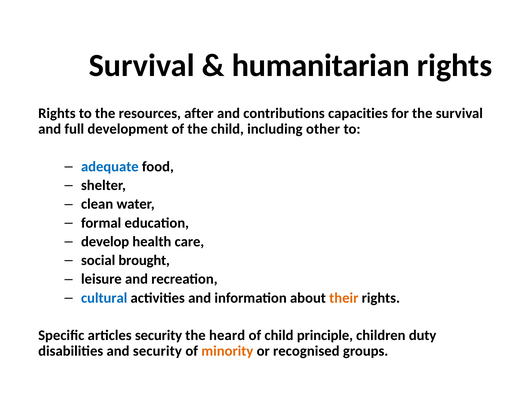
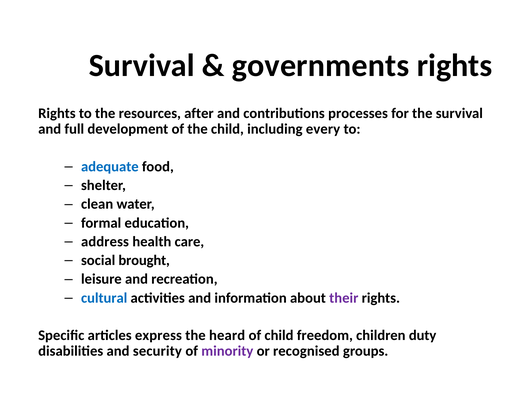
humanitarian: humanitarian -> governments
capacities: capacities -> processes
other: other -> every
develop: develop -> address
their colour: orange -> purple
articles security: security -> express
principle: principle -> freedom
minority colour: orange -> purple
